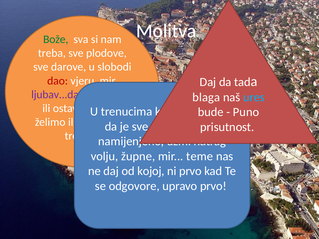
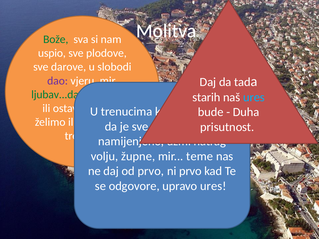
treba at (52, 53): treba -> uspio
dao colour: red -> purple
ljubav...da colour: purple -> green
blaga: blaga -> starih
Puno: Puno -> Duha
od kojoj: kojoj -> prvo
upravo prvo: prvo -> ures
